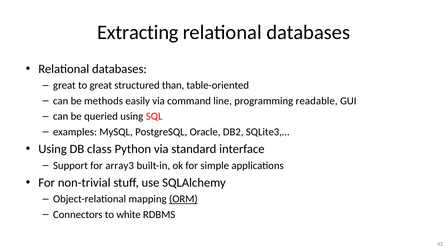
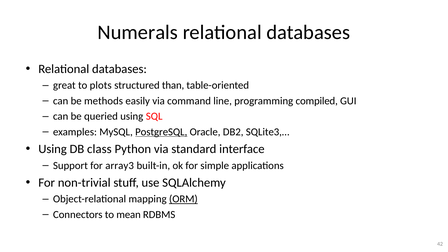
Extracting: Extracting -> Numerals
to great: great -> plots
readable: readable -> compiled
PostgreSQL underline: none -> present
white: white -> mean
